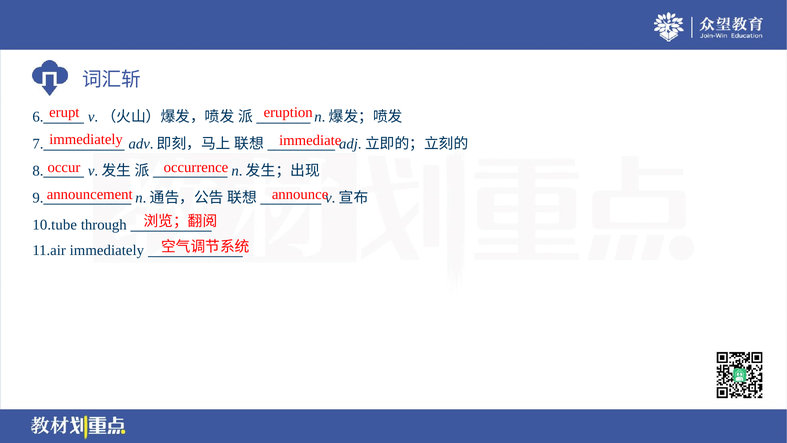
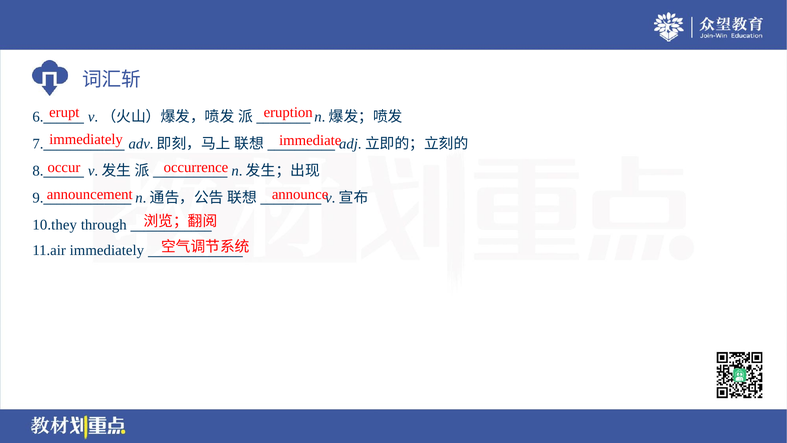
10.tube: 10.tube -> 10.they
